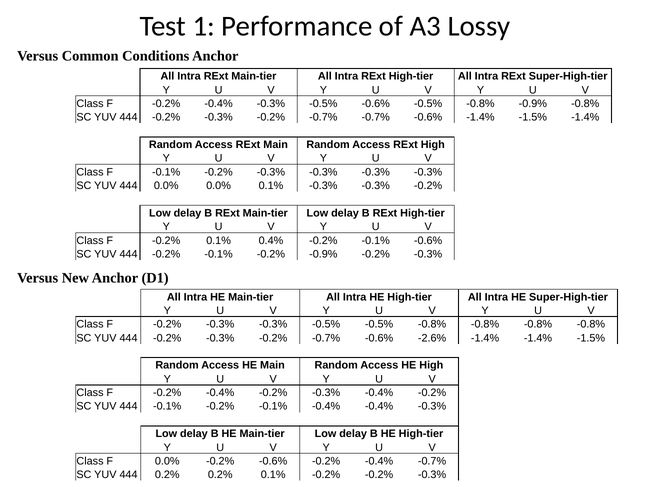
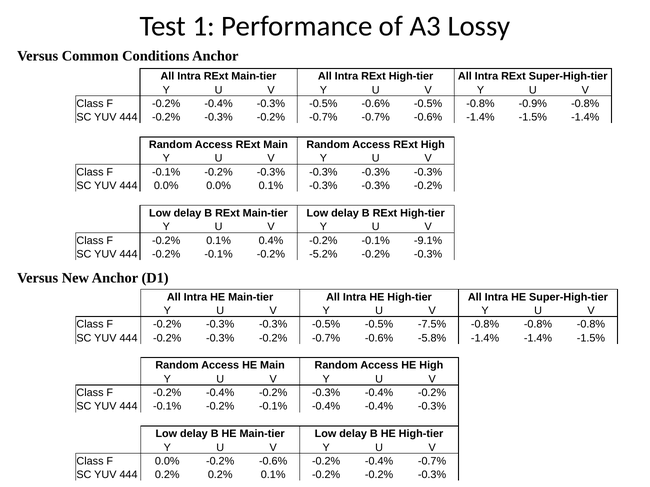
-0.1% -0.6%: -0.6% -> -9.1%
-0.2% -0.9%: -0.9% -> -5.2%
-0.5% -0.5% -0.8%: -0.8% -> -7.5%
-2.6%: -2.6% -> -5.8%
